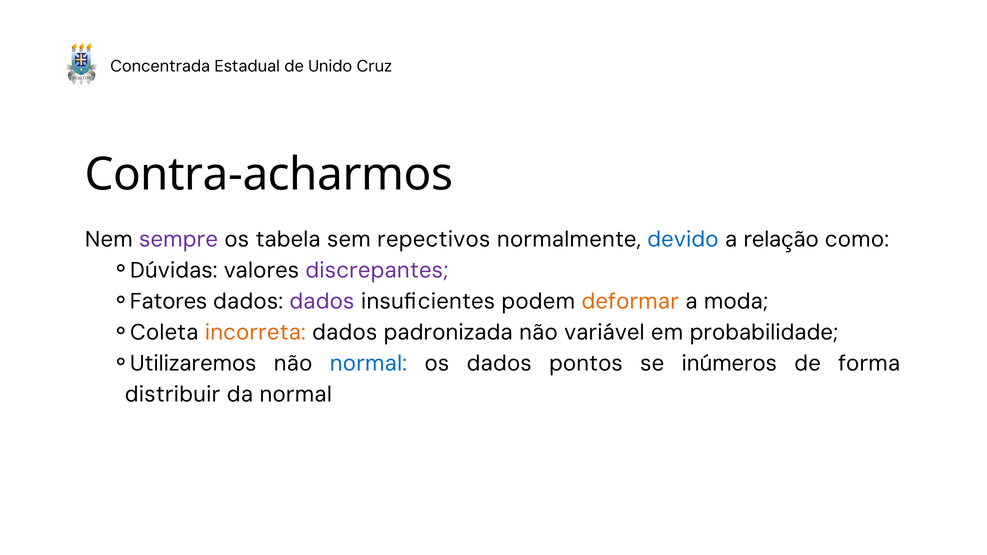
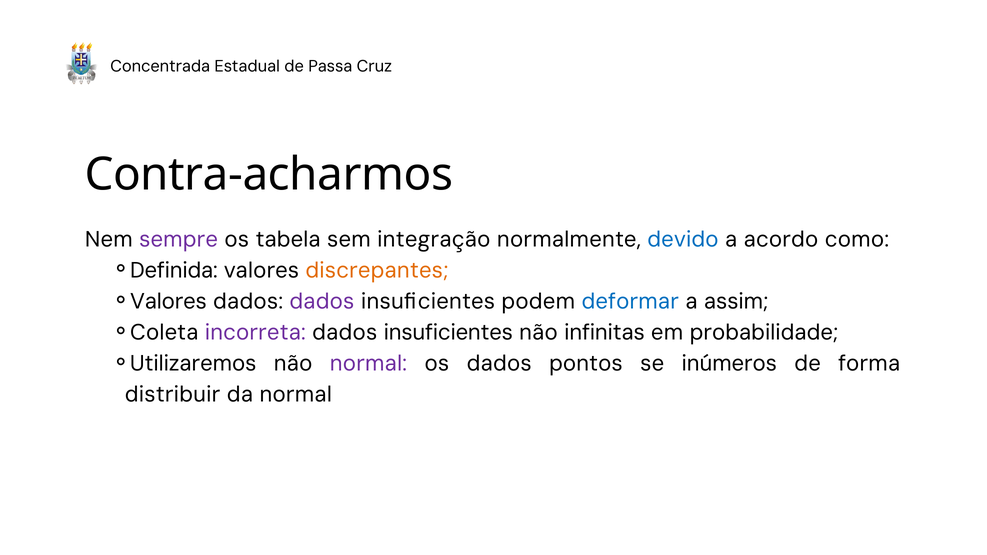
Unido: Unido -> Passa
repectivos: repectivos -> integração
relação: relação -> acordo
Dúvidas: Dúvidas -> Definida
discrepantes colour: purple -> orange
Fatores at (169, 302): Fatores -> Valores
deformar colour: orange -> blue
moda: moda -> assim
incorreta colour: orange -> purple
padronizada at (448, 333): padronizada -> insuficientes
variável: variável -> infinitas
normal at (368, 364) colour: blue -> purple
